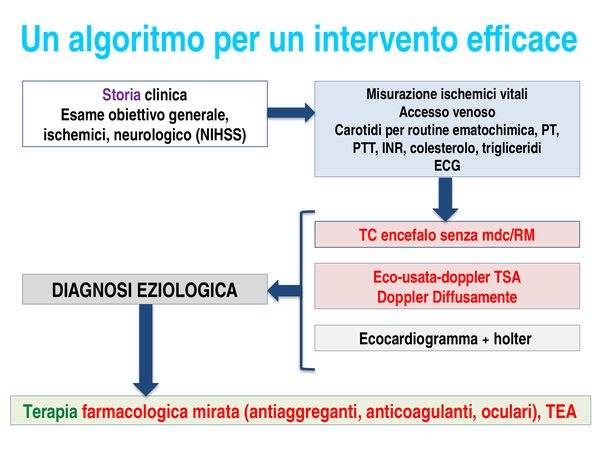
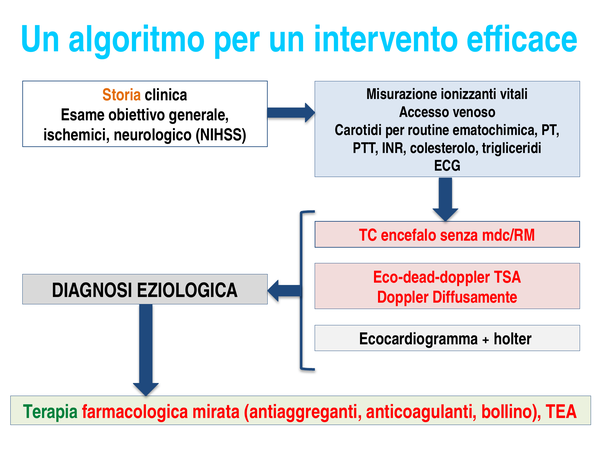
Misurazione ischemici: ischemici -> ionizzanti
Storia colour: purple -> orange
Eco-usata-doppler: Eco-usata-doppler -> Eco-dead-doppler
oculari: oculari -> bollino
